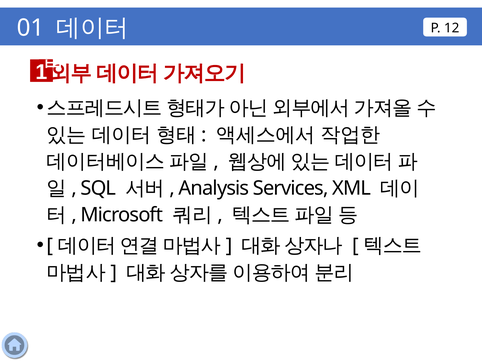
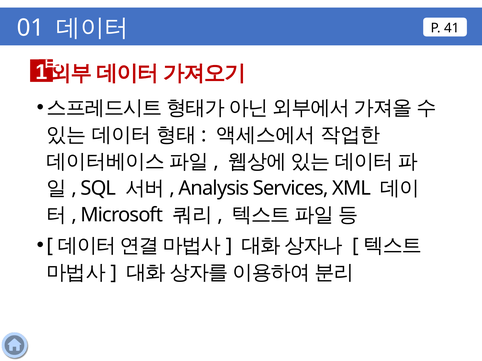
12: 12 -> 41
